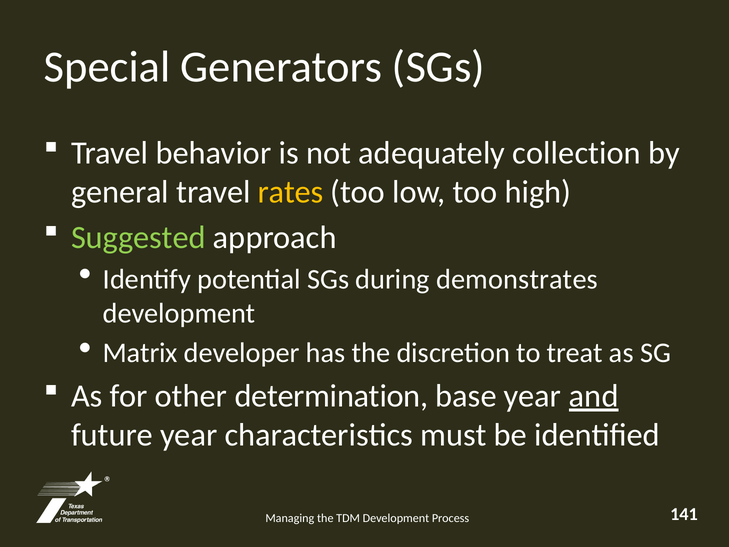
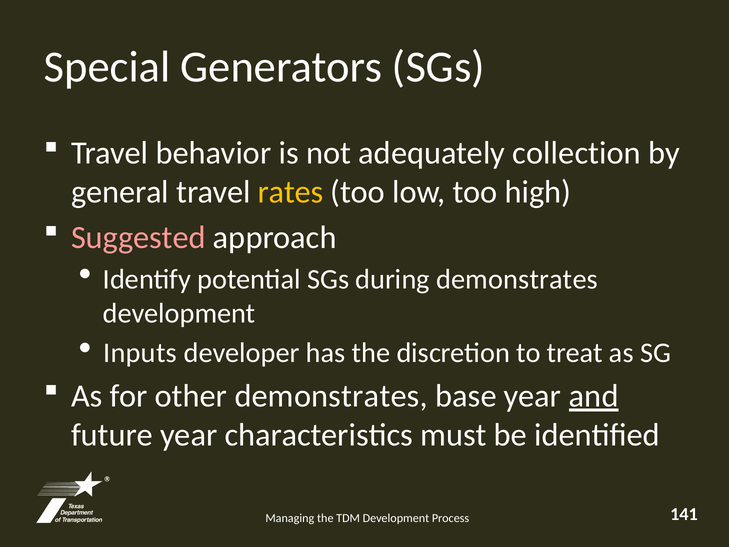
Suggested colour: light green -> pink
Matrix: Matrix -> Inputs
other determination: determination -> demonstrates
